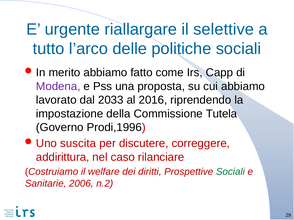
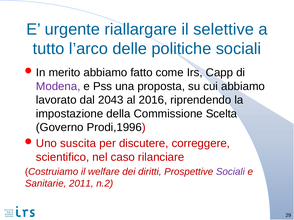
2033: 2033 -> 2043
Tutela: Tutela -> Scelta
addirittura: addirittura -> scientifico
Sociali at (230, 172) colour: green -> purple
2006: 2006 -> 2011
